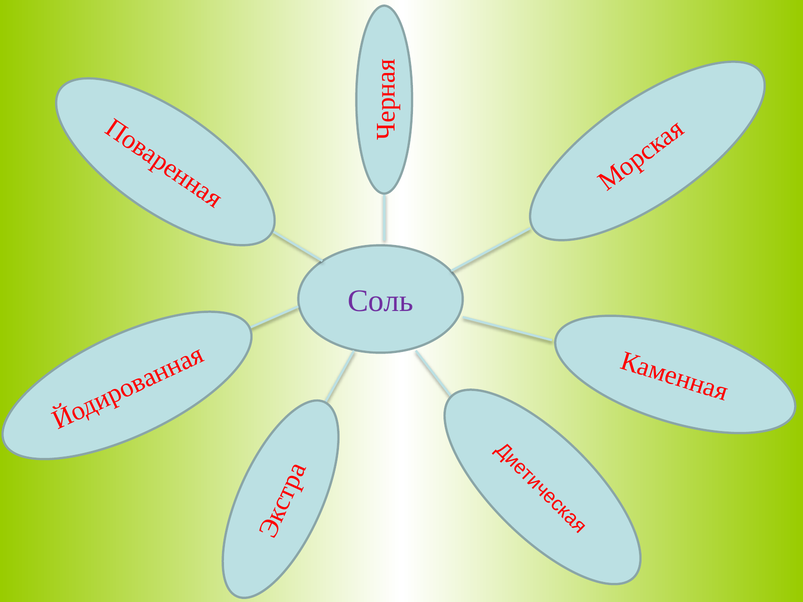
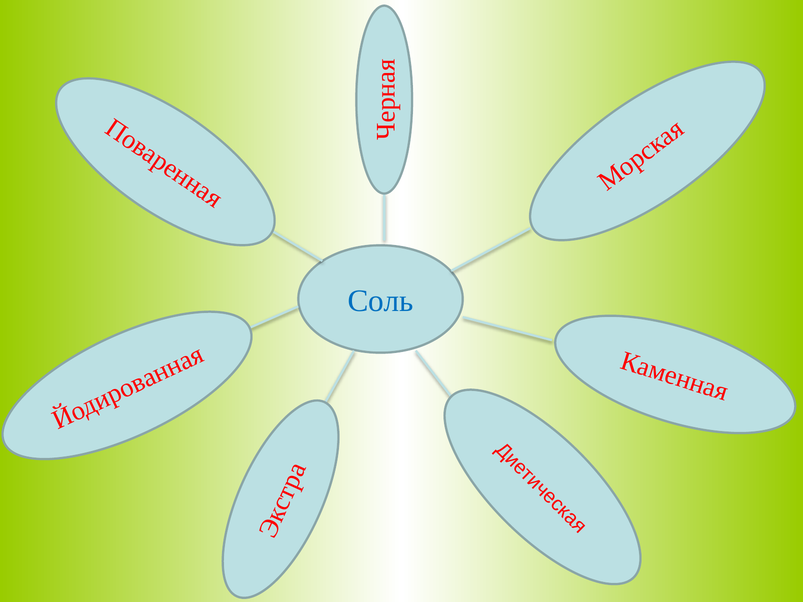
Соль colour: purple -> blue
